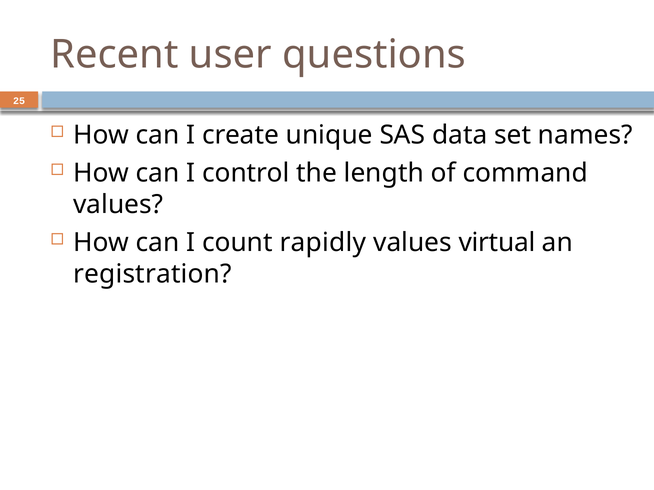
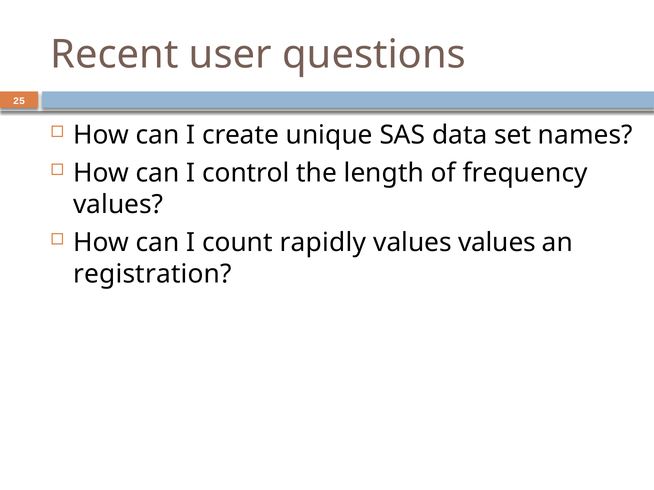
command: command -> frequency
values virtual: virtual -> values
